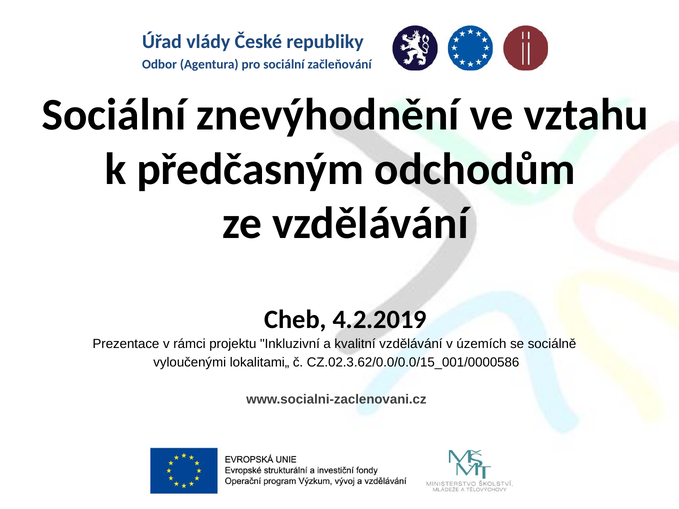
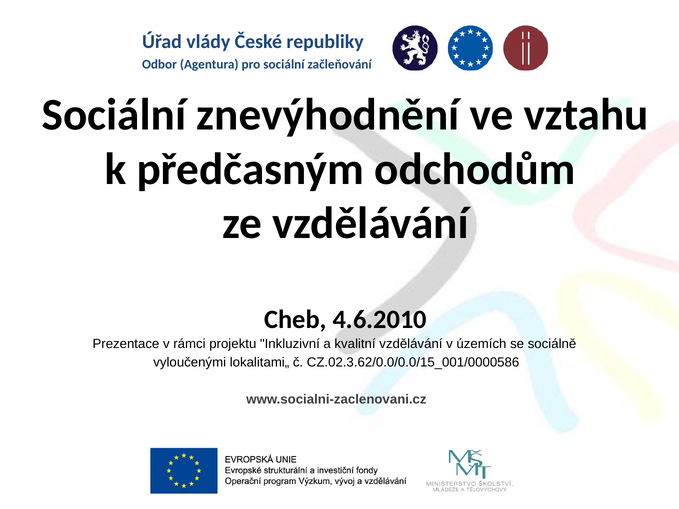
4.2.2019: 4.2.2019 -> 4.6.2010
